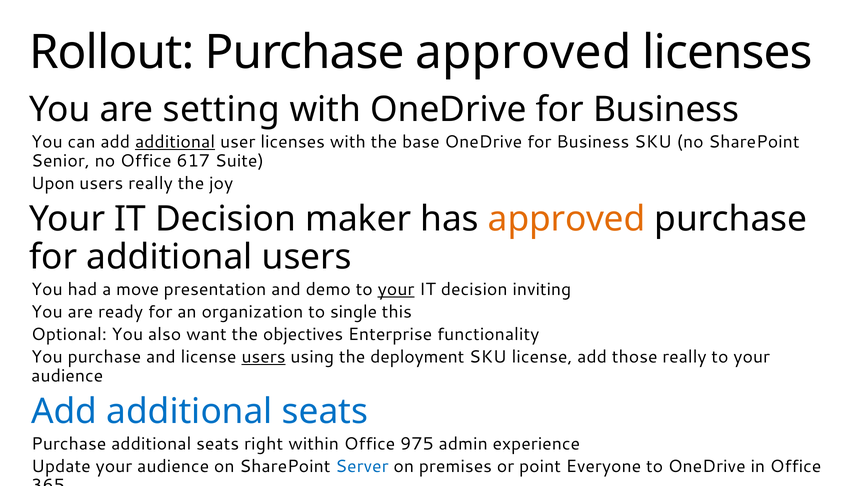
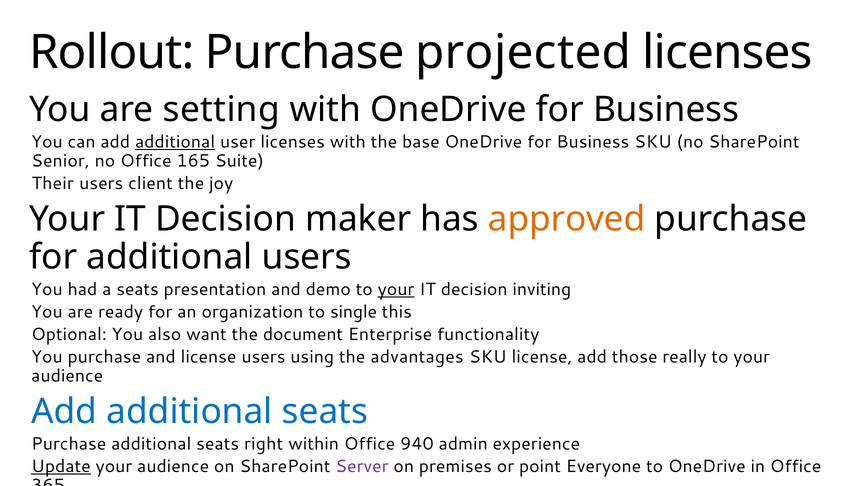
Purchase approved: approved -> projected
617: 617 -> 165
Upon: Upon -> Their
users really: really -> client
a move: move -> seats
objectives: objectives -> document
users at (263, 357) underline: present -> none
deployment: deployment -> advantages
975: 975 -> 940
Update underline: none -> present
Server colour: blue -> purple
